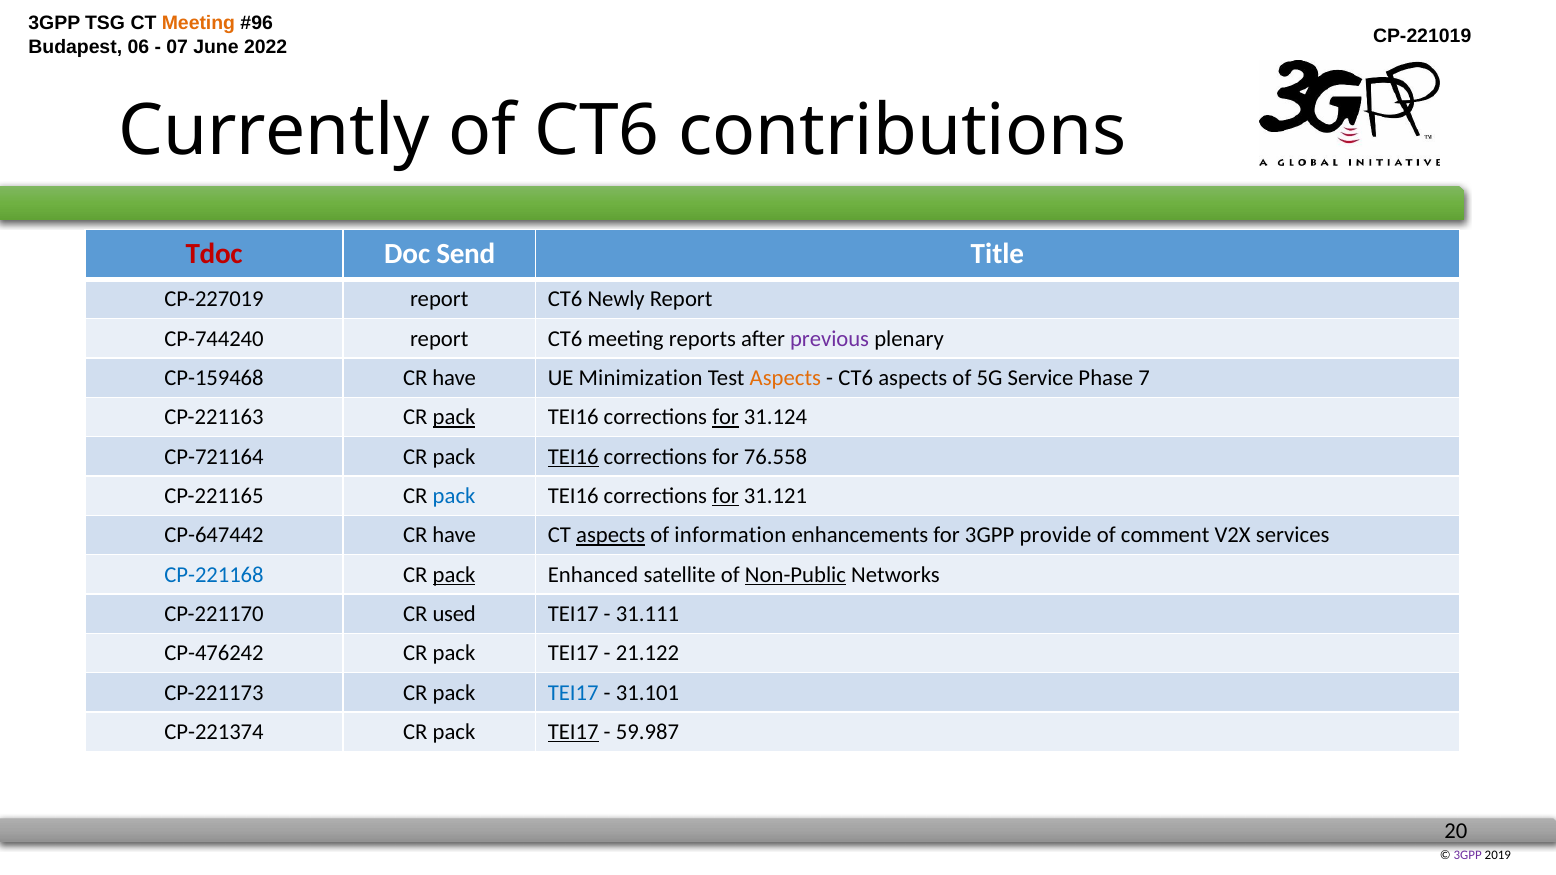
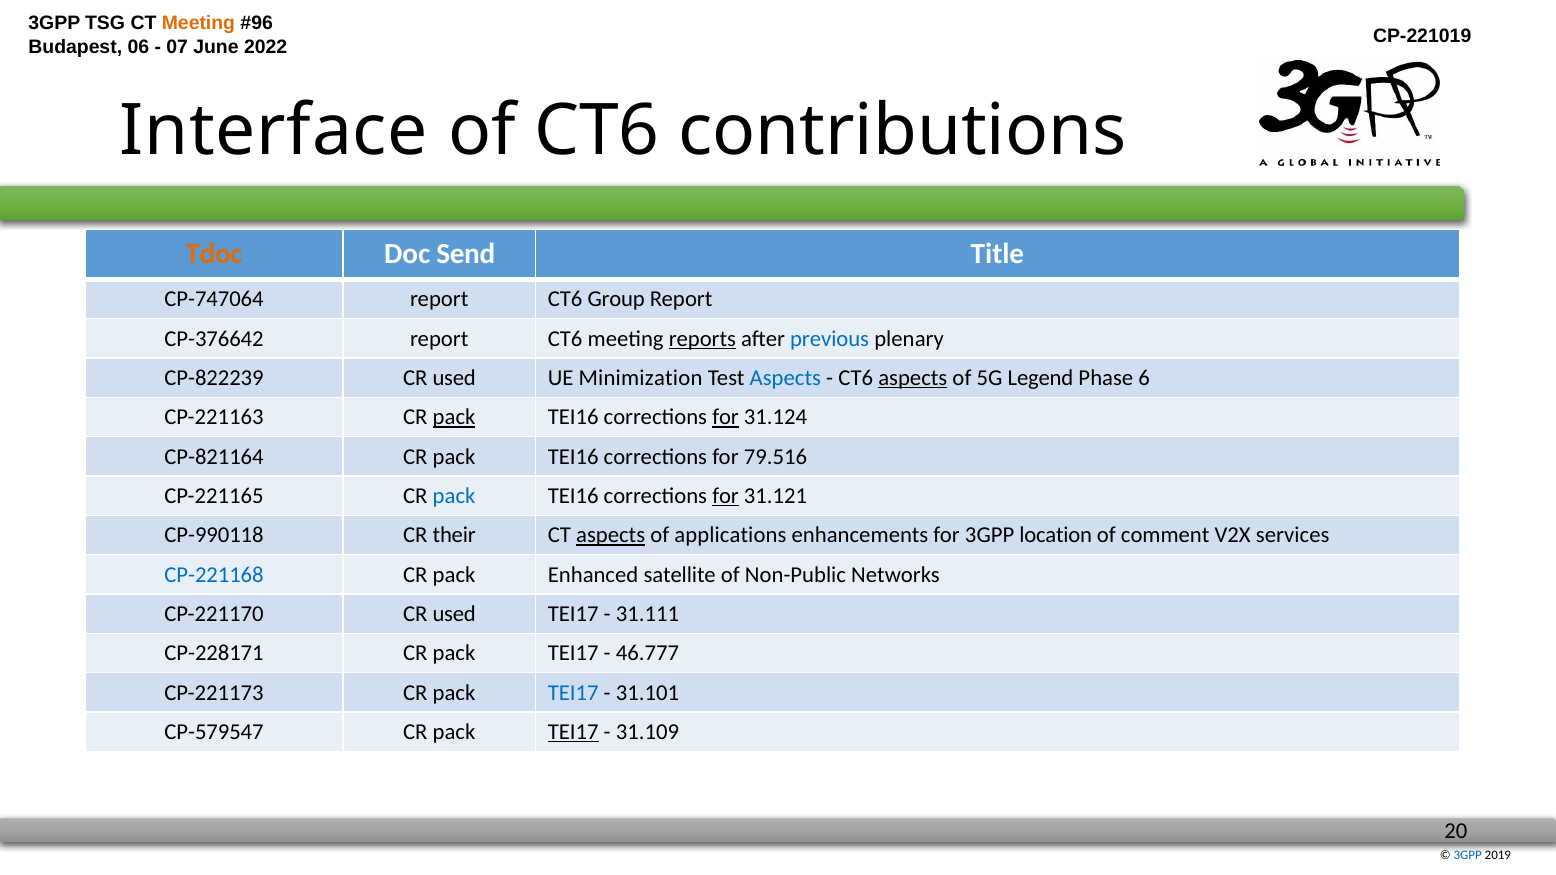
Currently: Currently -> Interface
Tdoc colour: red -> orange
CP-227019: CP-227019 -> CP-747064
Newly: Newly -> Group
CP-744240: CP-744240 -> CP-376642
reports underline: none -> present
previous colour: purple -> blue
CP-159468: CP-159468 -> CP-822239
have at (454, 378): have -> used
Aspects at (785, 378) colour: orange -> blue
aspects at (913, 378) underline: none -> present
Service: Service -> Legend
7: 7 -> 6
CP-721164: CP-721164 -> CP-821164
TEI16 at (573, 457) underline: present -> none
76.558: 76.558 -> 79.516
CP-647442: CP-647442 -> CP-990118
have at (454, 535): have -> their
information: information -> applications
provide: provide -> location
pack at (454, 575) underline: present -> none
Non-Public underline: present -> none
CP-476242: CP-476242 -> CP-228171
21.122: 21.122 -> 46.777
CP-221374: CP-221374 -> CP-579547
59.987: 59.987 -> 31.109
3GPP at (1468, 856) colour: purple -> blue
